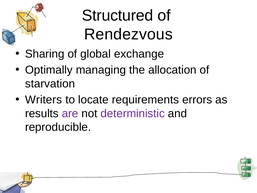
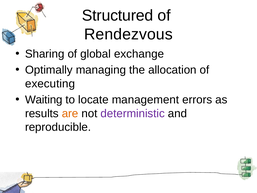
starvation: starvation -> executing
Writers: Writers -> Waiting
requirements: requirements -> management
are colour: purple -> orange
